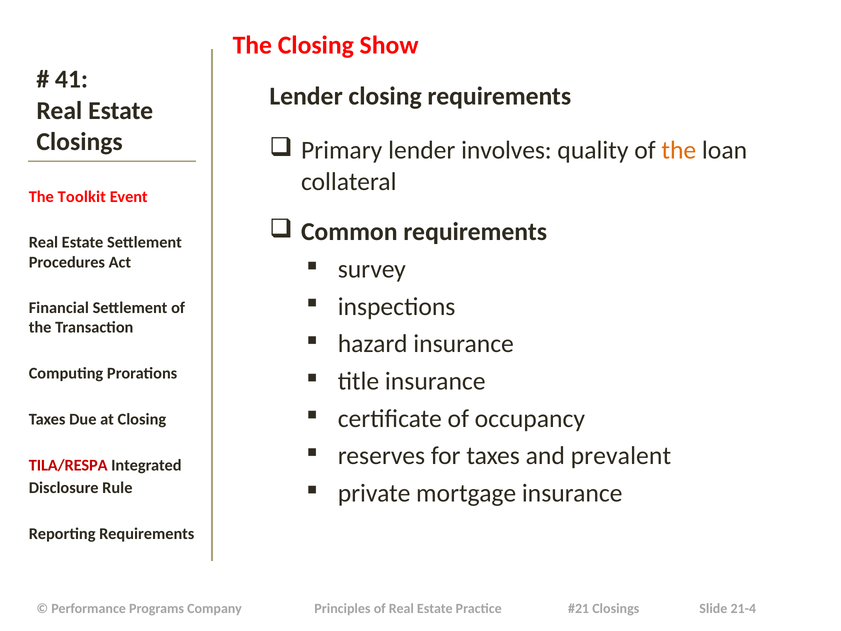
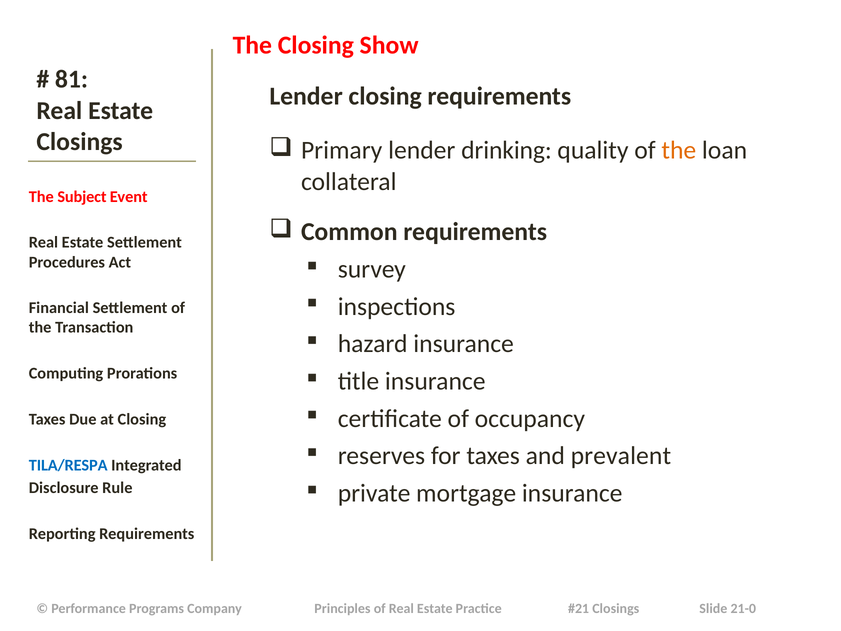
41: 41 -> 81
involves: involves -> drinking
Toolkit: Toolkit -> Subject
TILA/RESPA colour: red -> blue
21-4: 21-4 -> 21-0
